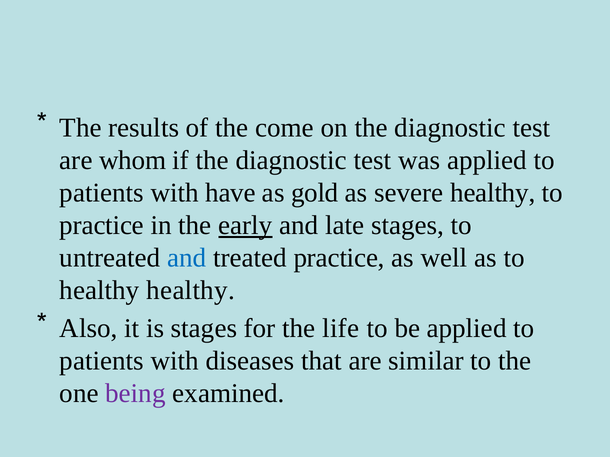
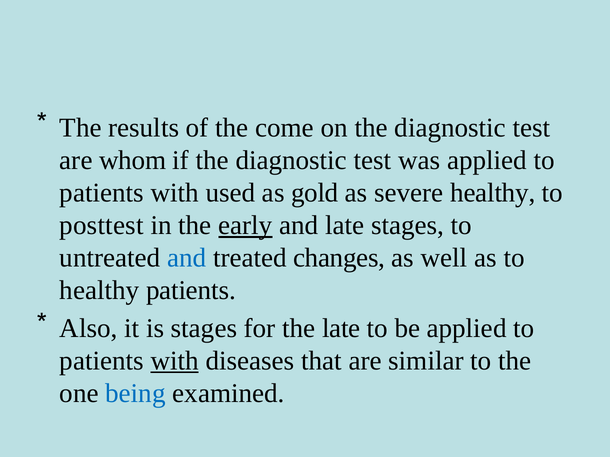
have: have -> used
practice at (102, 226): practice -> posttest
treated practice: practice -> changes
healthy healthy: healthy -> patients
the life: life -> late
with at (175, 361) underline: none -> present
being colour: purple -> blue
